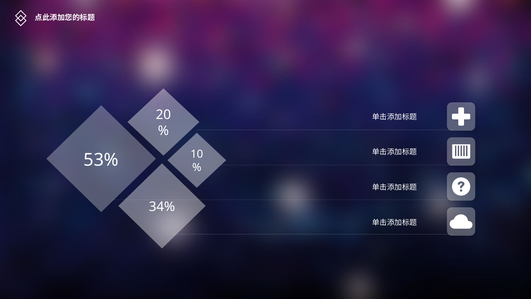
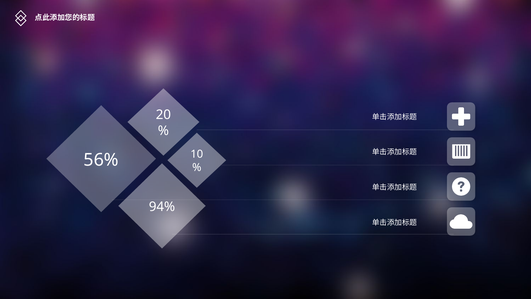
53%: 53% -> 56%
34%: 34% -> 94%
